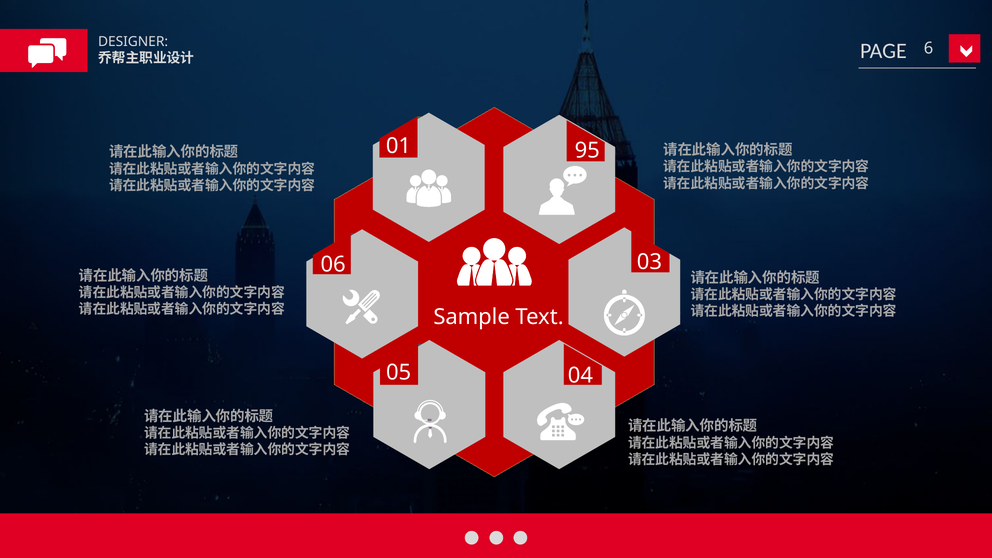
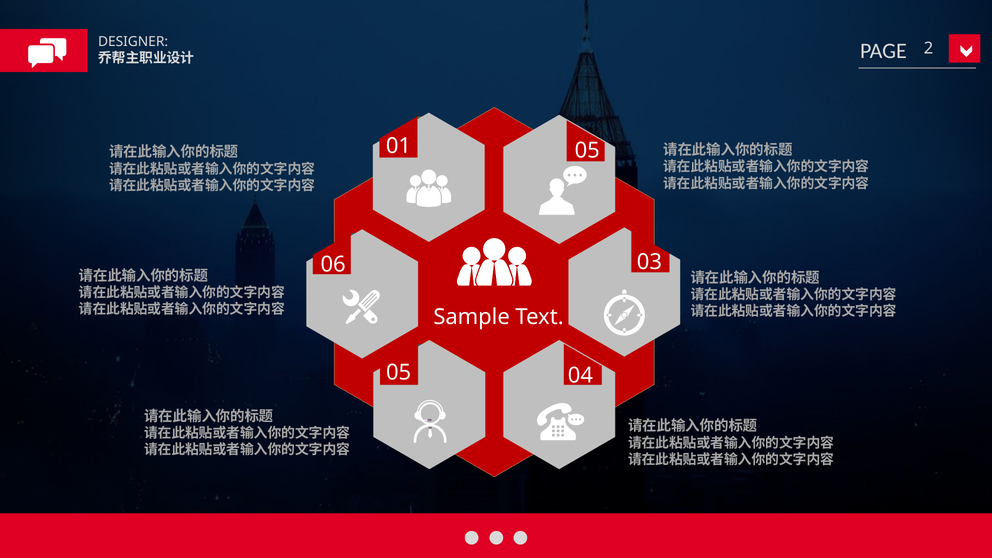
6: 6 -> 2
01 95: 95 -> 05
